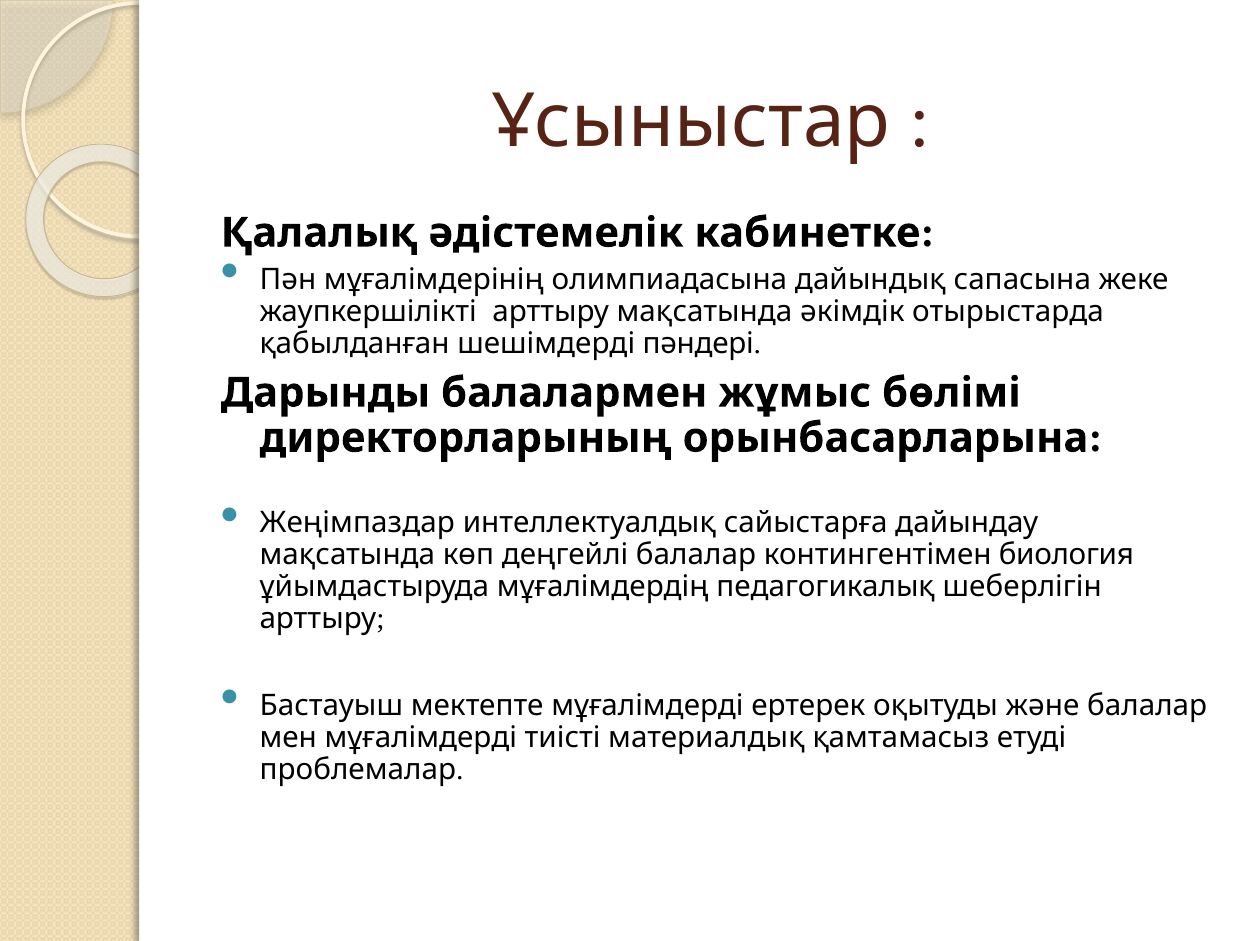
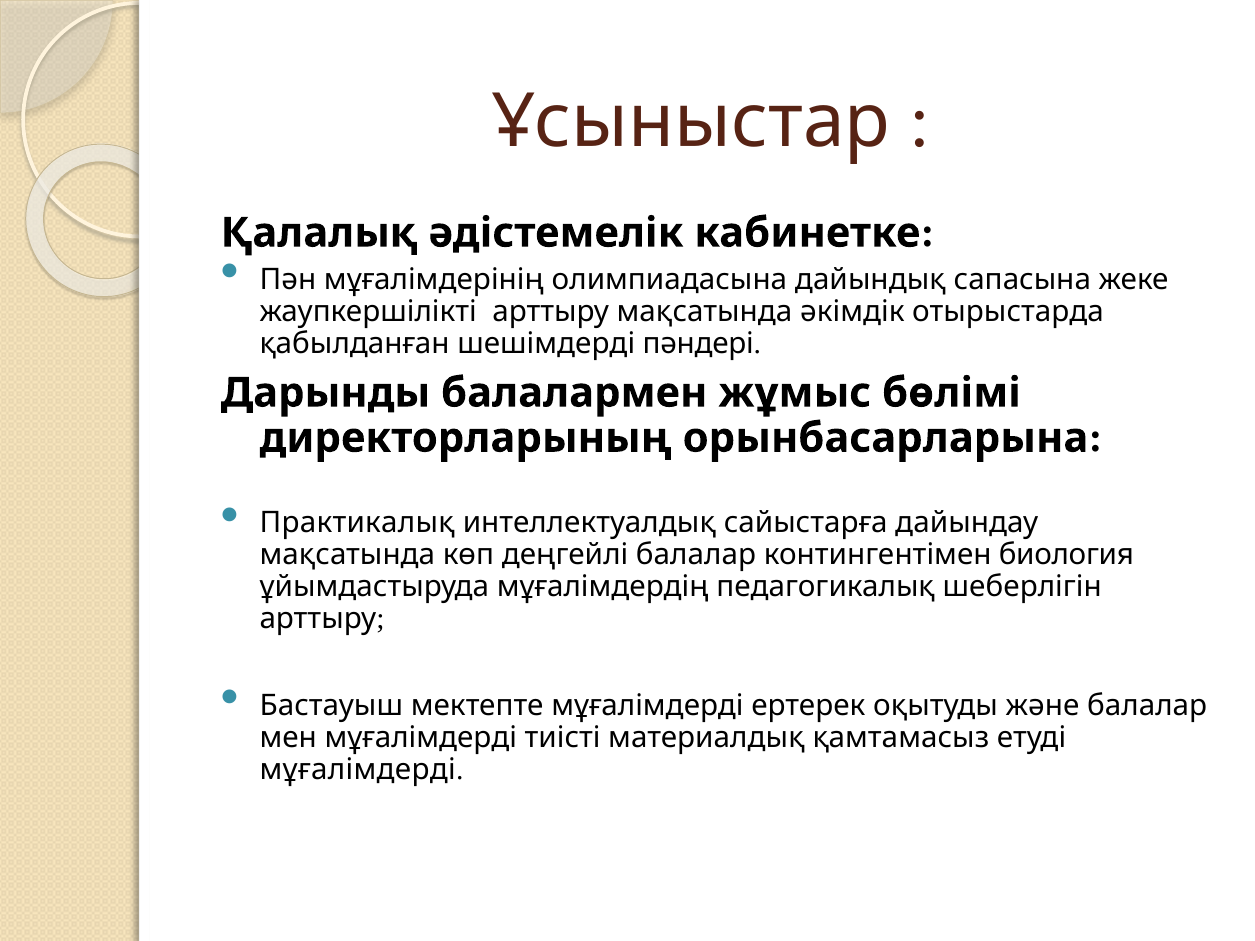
Жеңімпаздар: Жеңімпаздар -> Практикалық
проблемалар at (358, 770): проблемалар -> мұғалімдерді
